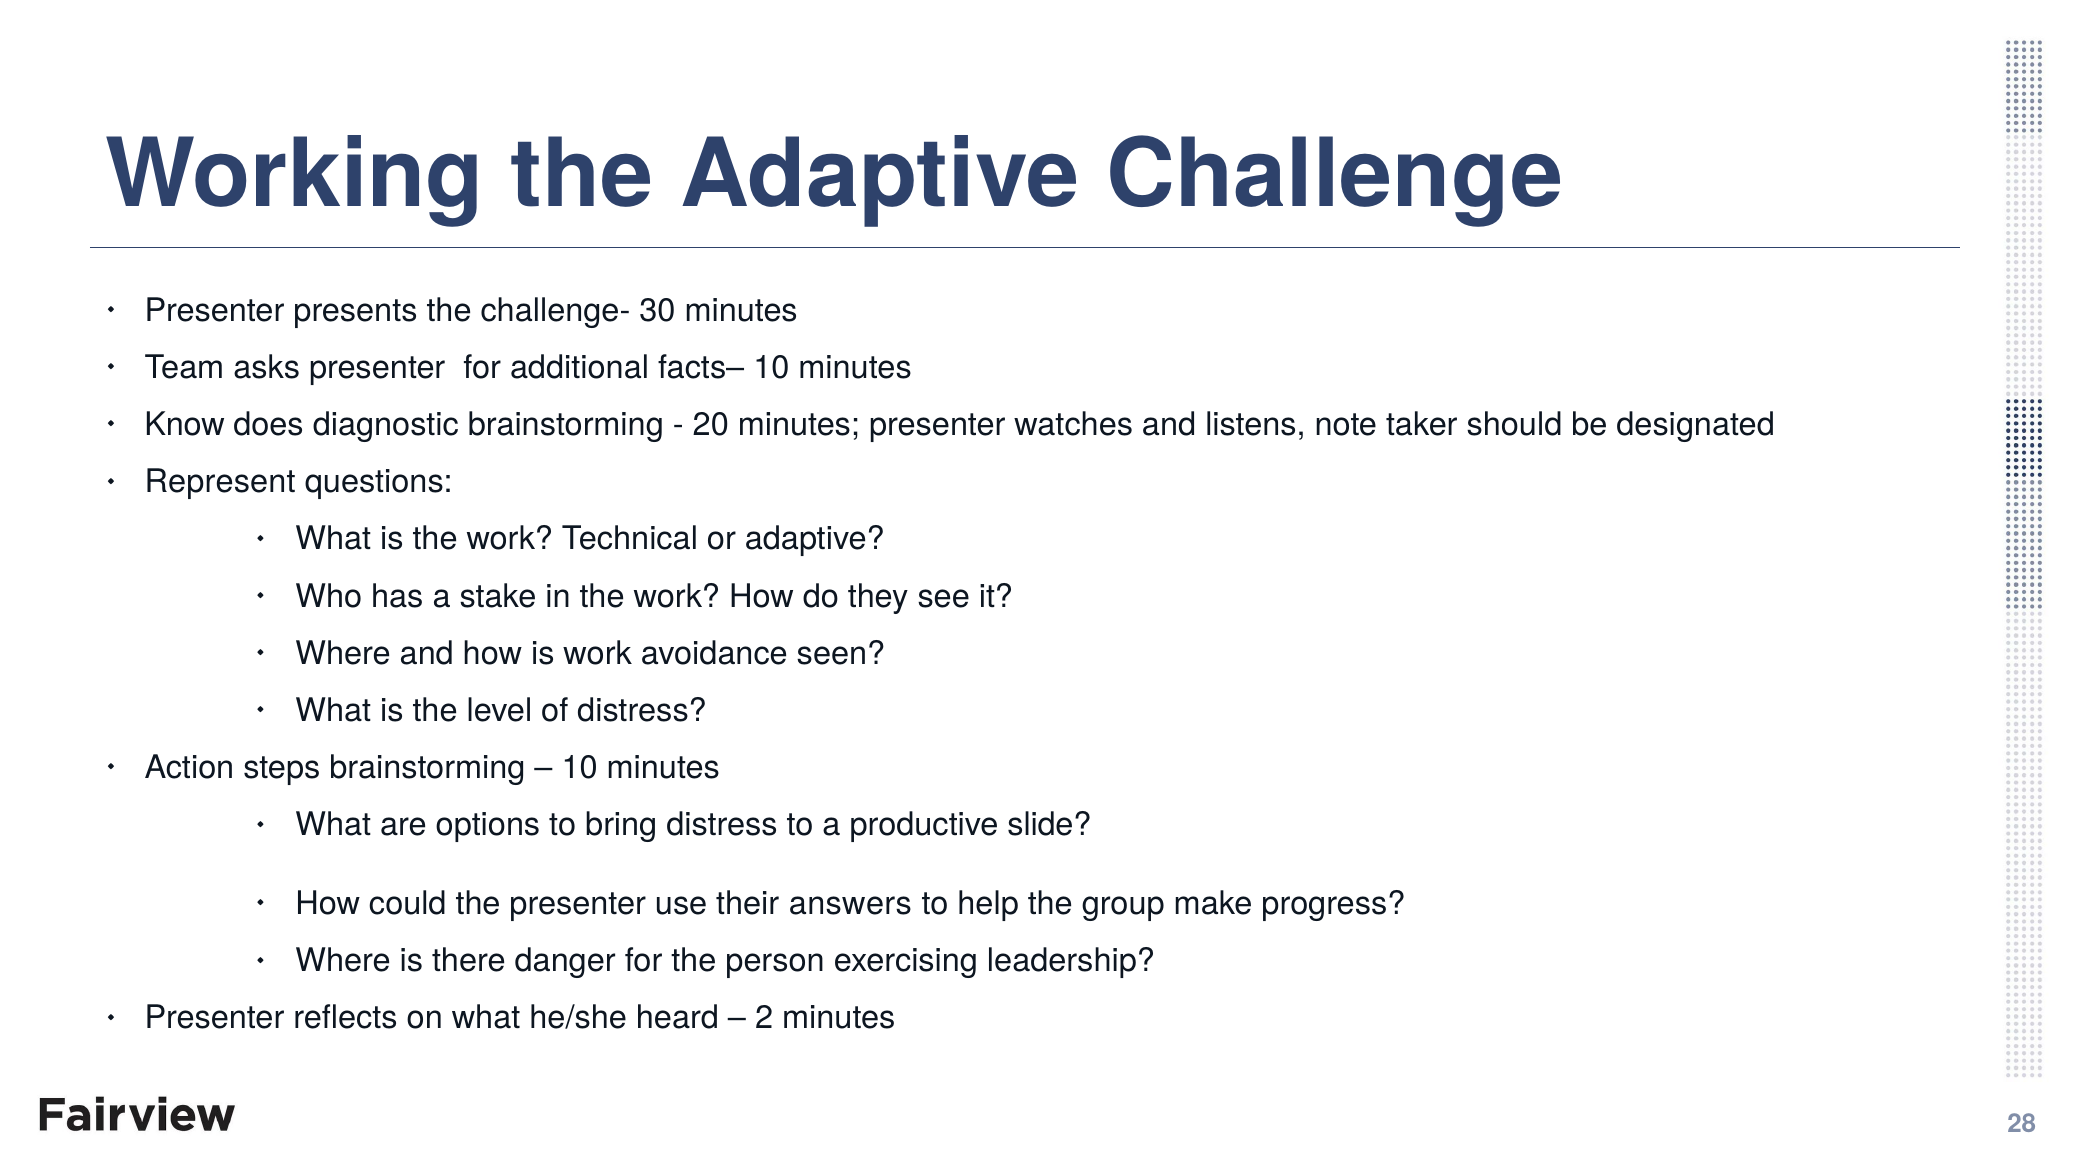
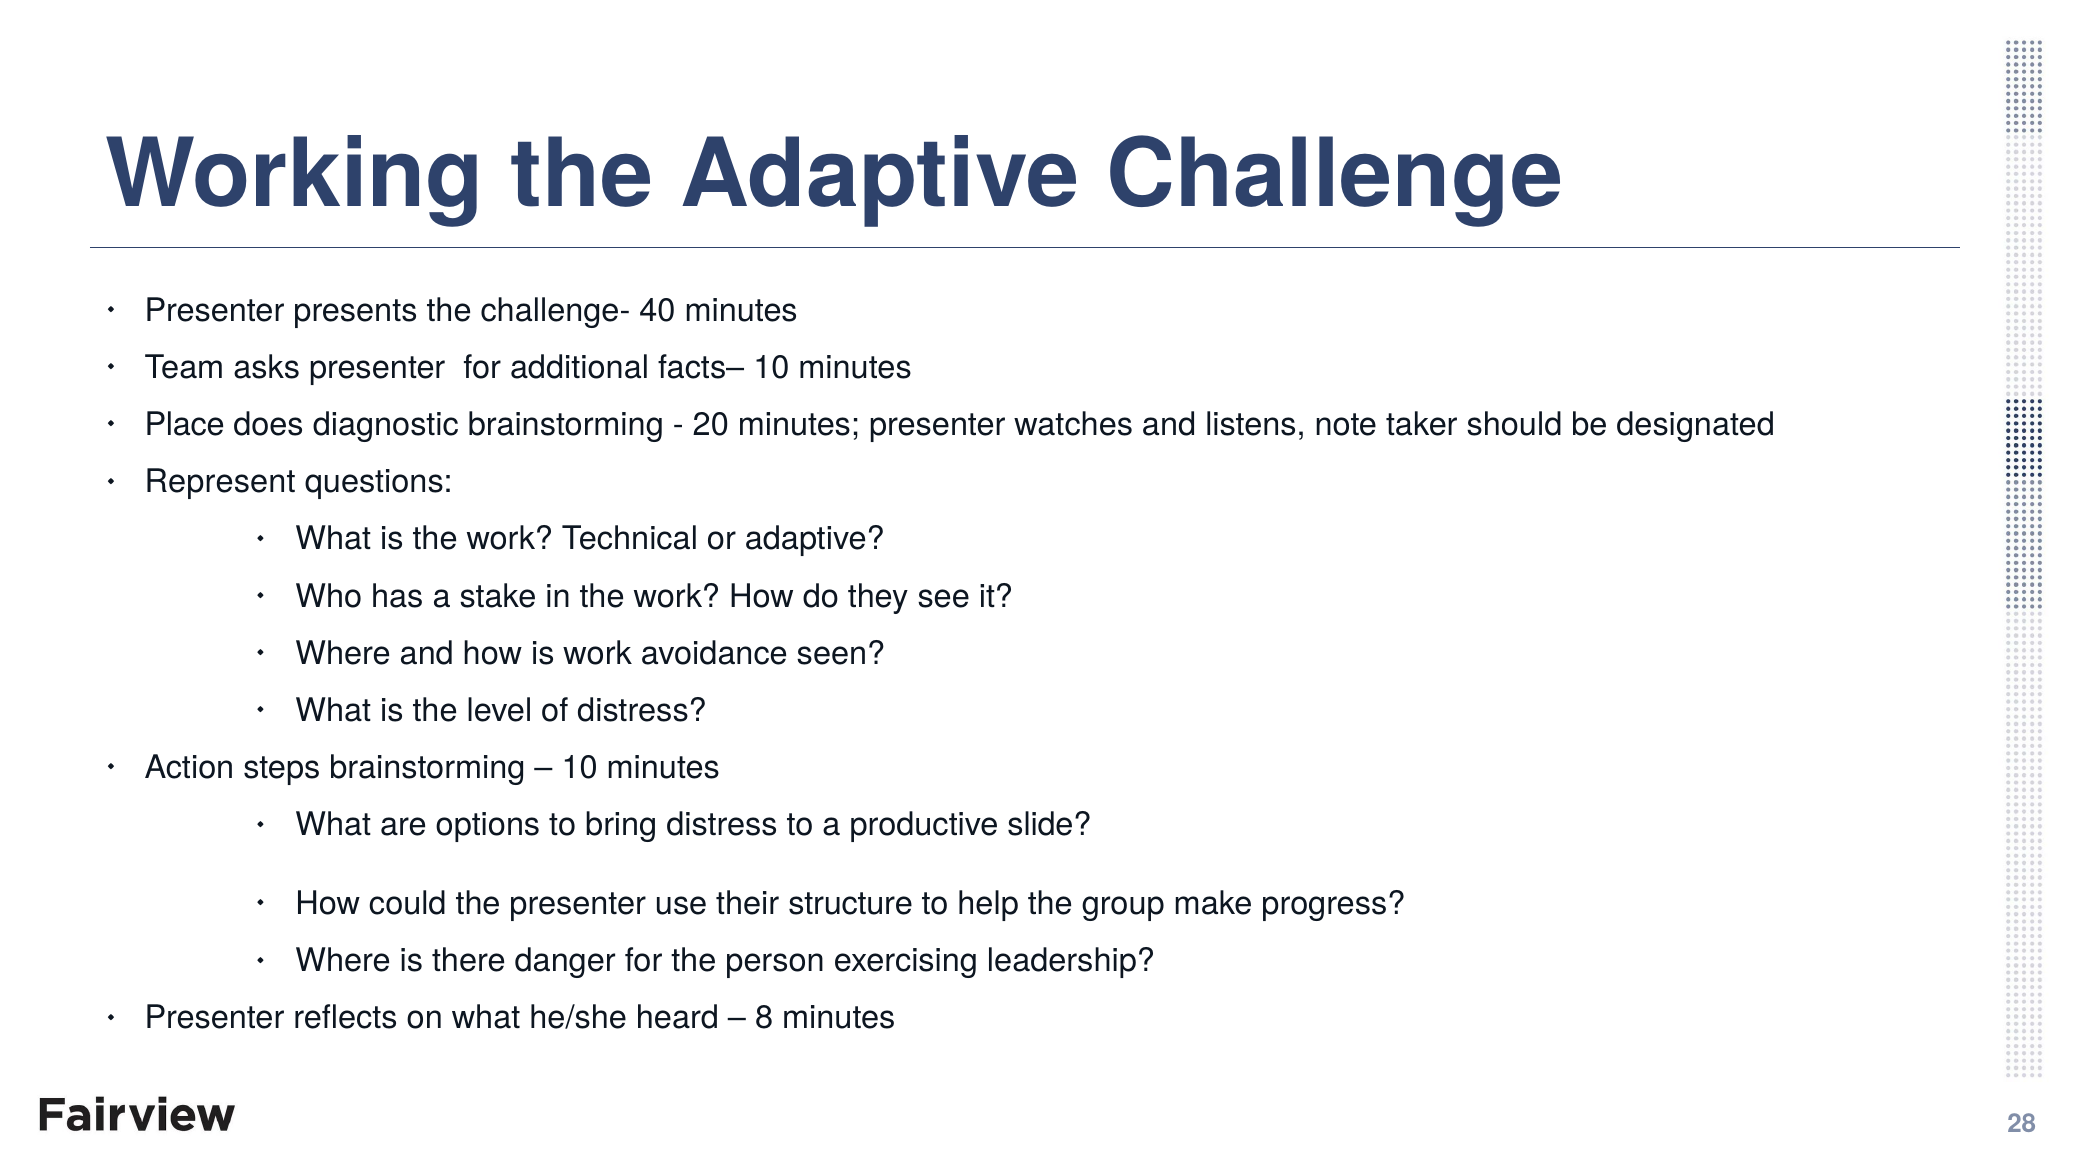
30: 30 -> 40
Know: Know -> Place
answers: answers -> structure
2: 2 -> 8
